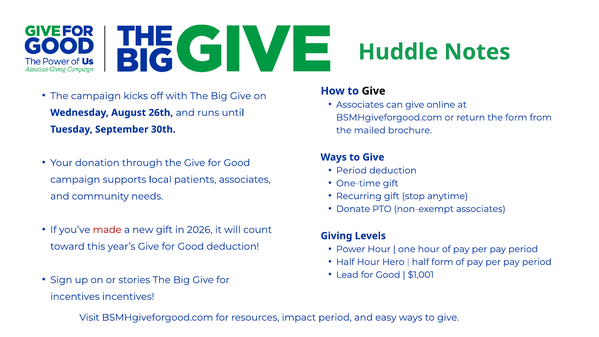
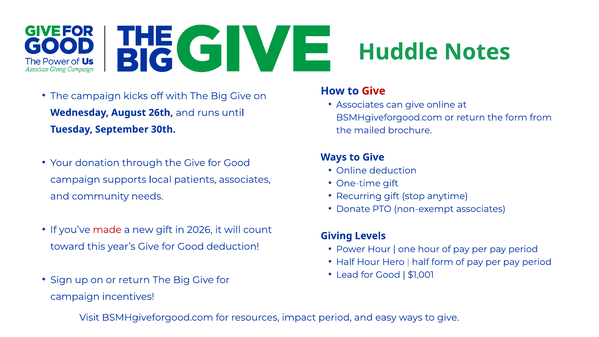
Give at (374, 91) colour: black -> red
Period at (352, 170): Period -> Online
on or stories: stories -> return
incentives at (75, 297): incentives -> campaign
